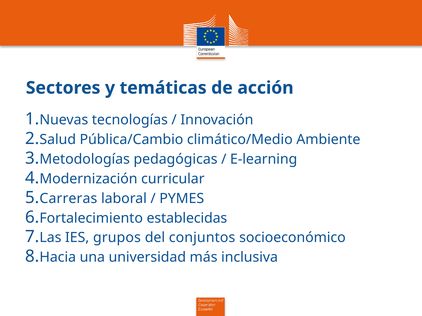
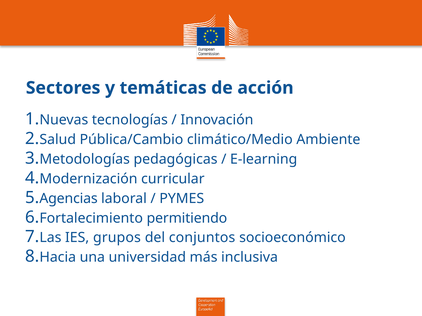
Carreras: Carreras -> Agencias
establecidas: establecidas -> permitiendo
